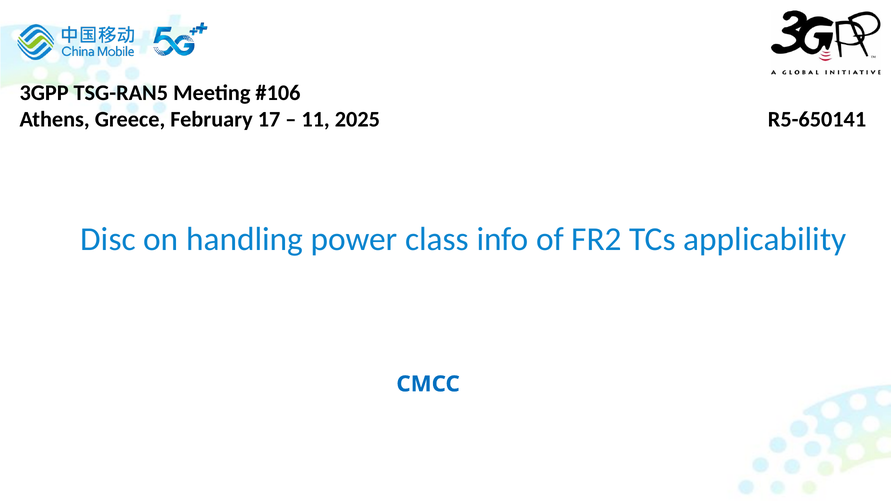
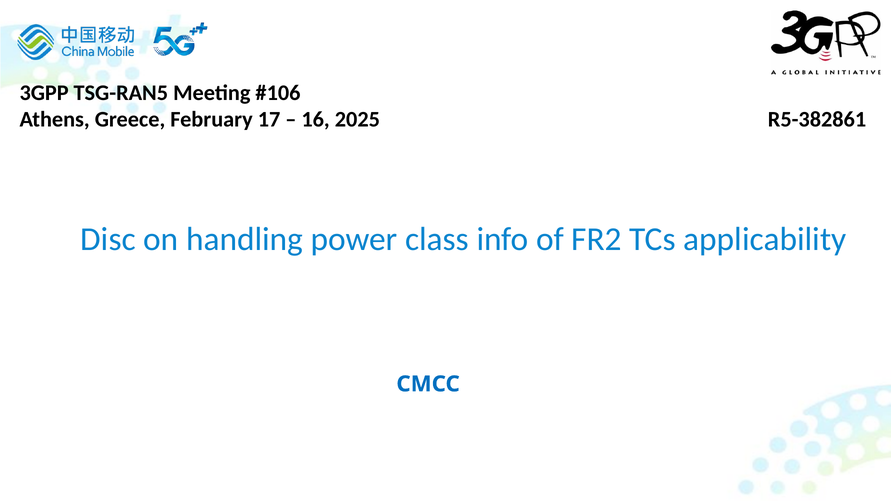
11: 11 -> 16
R5-650141: R5-650141 -> R5-382861
